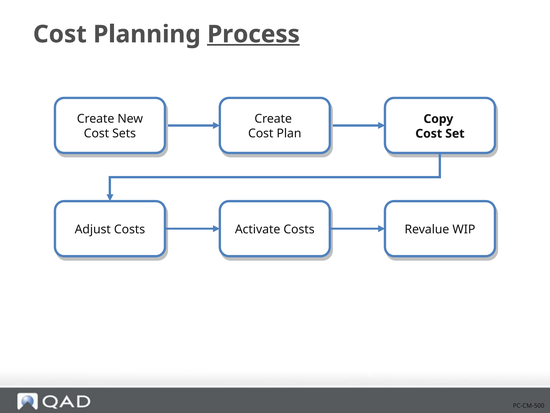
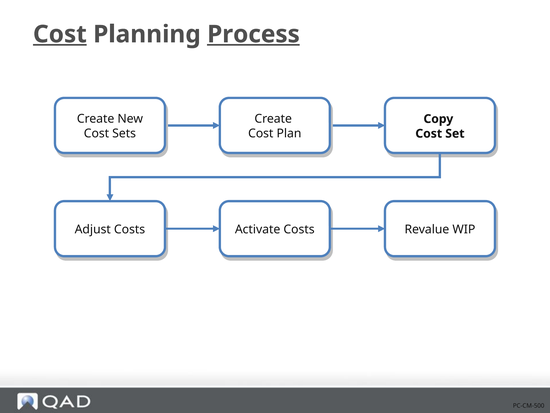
Cost at (60, 34) underline: none -> present
